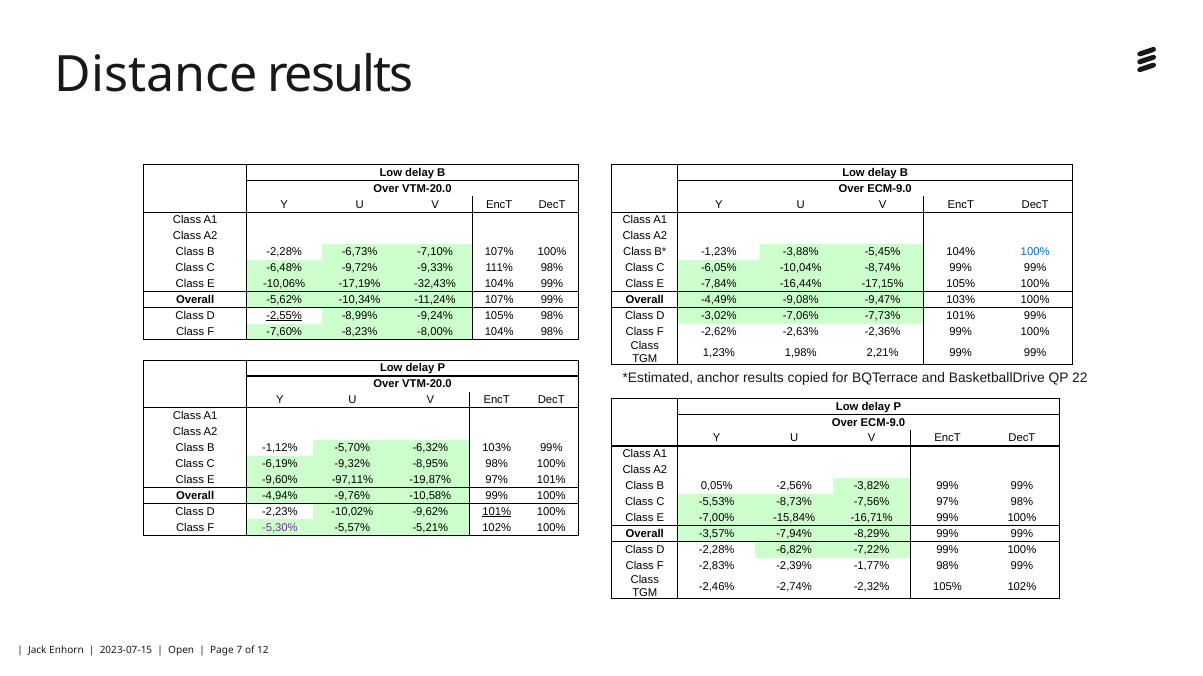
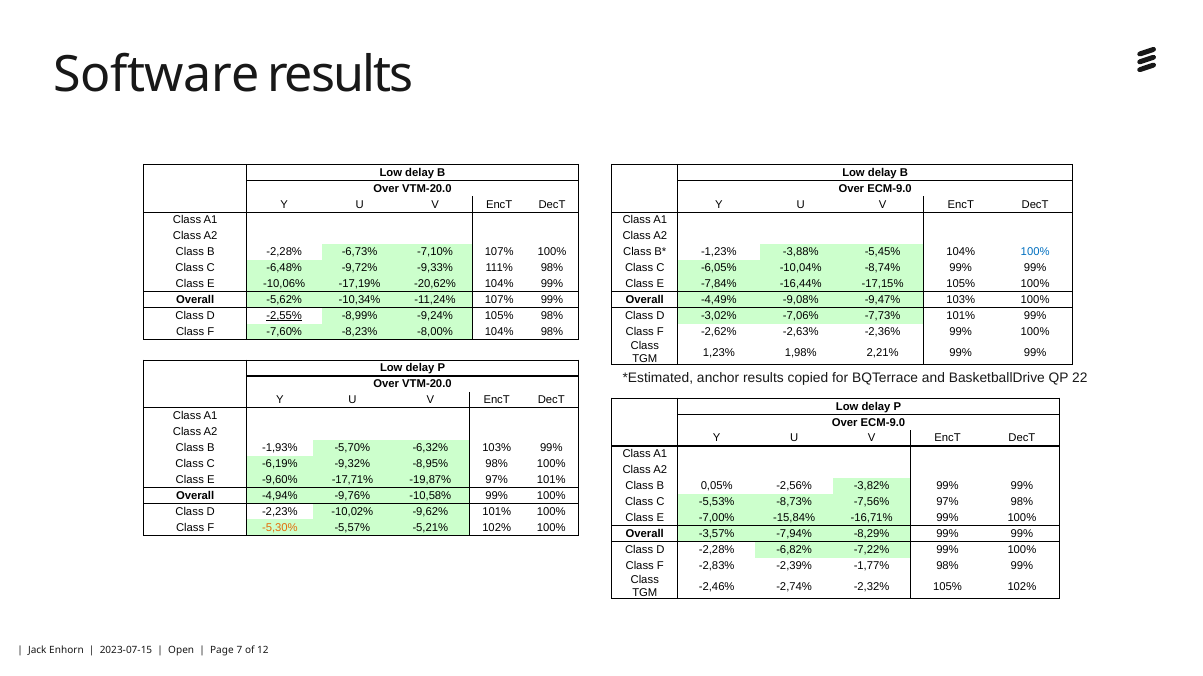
Distance: Distance -> Software
-32,43%: -32,43% -> -20,62%
-1,12%: -1,12% -> -1,93%
-97,11%: -97,11% -> -17,71%
101% at (497, 512) underline: present -> none
-5,30% colour: purple -> orange
